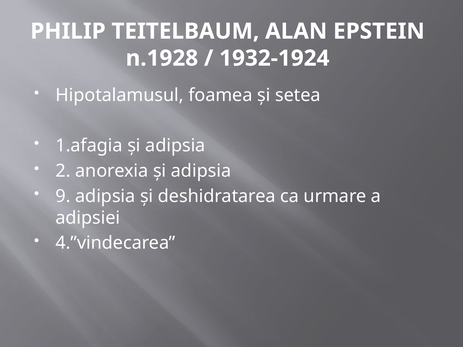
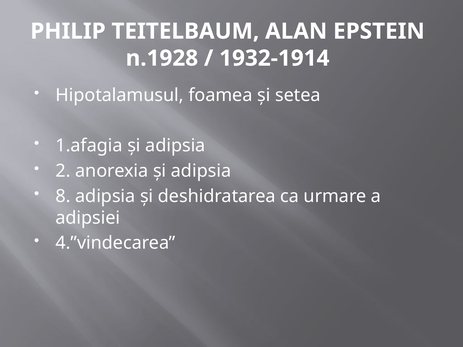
1932-1924: 1932-1924 -> 1932-1914
9: 9 -> 8
